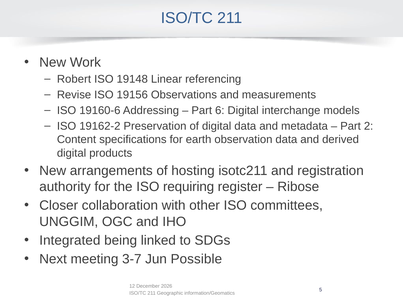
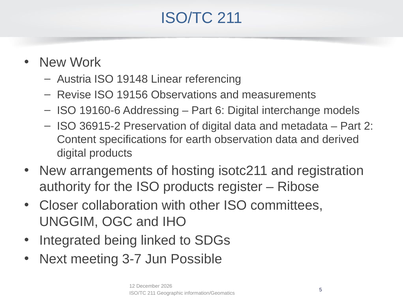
Robert: Robert -> Austria
19162-2: 19162-2 -> 36915-2
ISO requiring: requiring -> products
